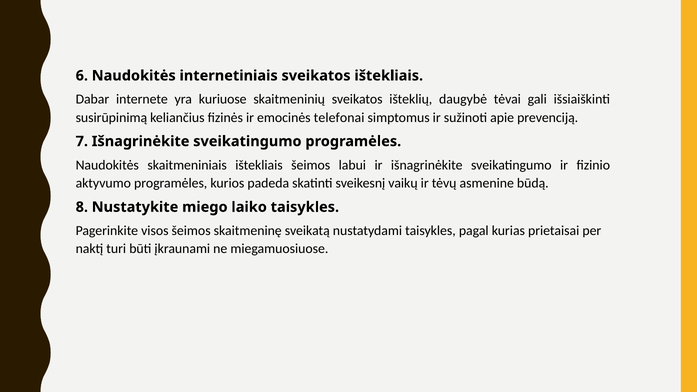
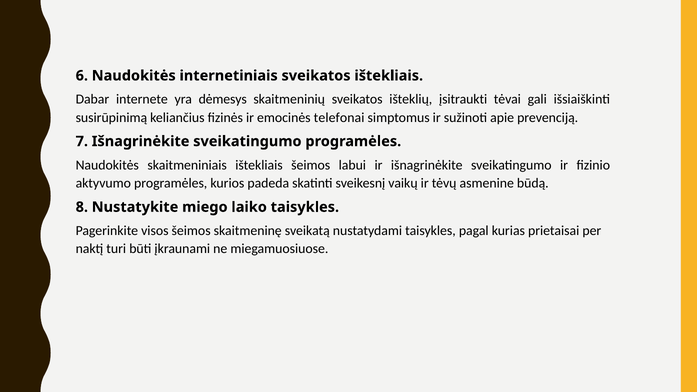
kuriuose: kuriuose -> dėmesys
daugybė: daugybė -> įsitraukti
